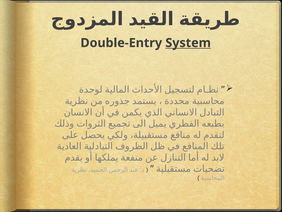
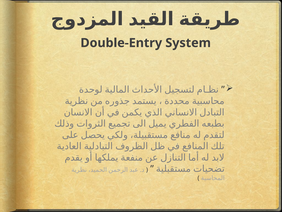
System underline: present -> none
